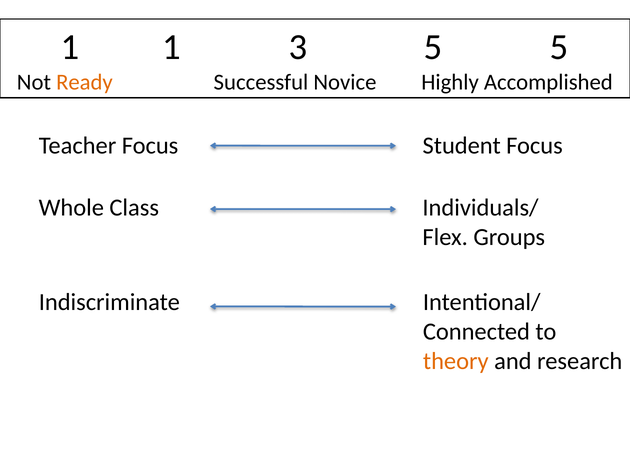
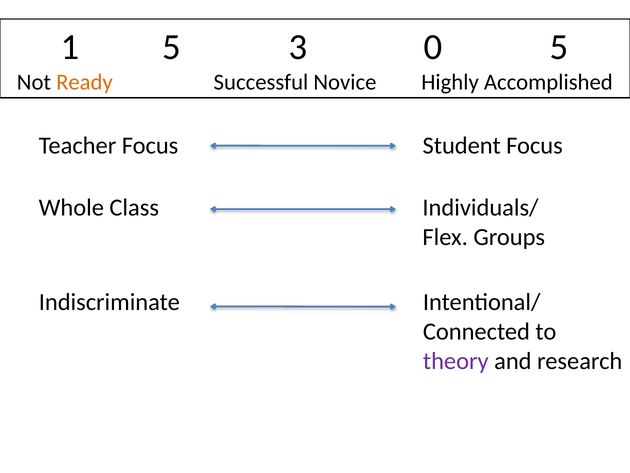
1 1: 1 -> 5
3 5: 5 -> 0
theory colour: orange -> purple
